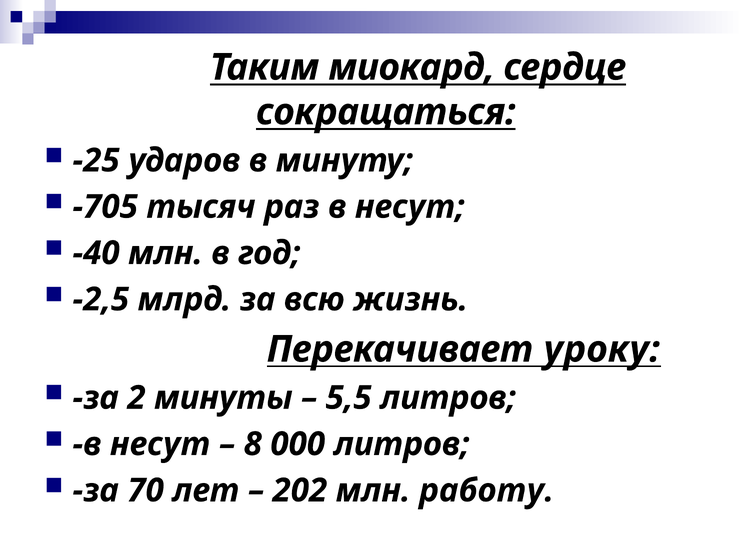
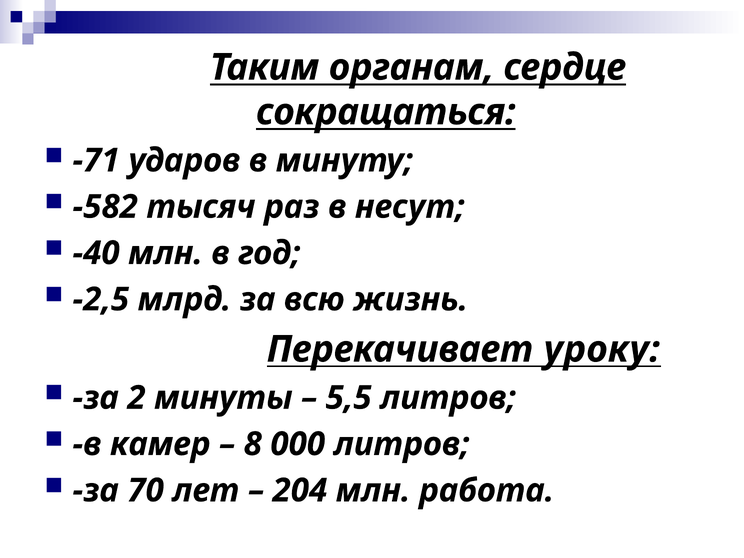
миокард: миокард -> органам
-25: -25 -> -71
-705: -705 -> -582
несут at (160, 444): несут -> камер
202: 202 -> 204
работу: работу -> работа
